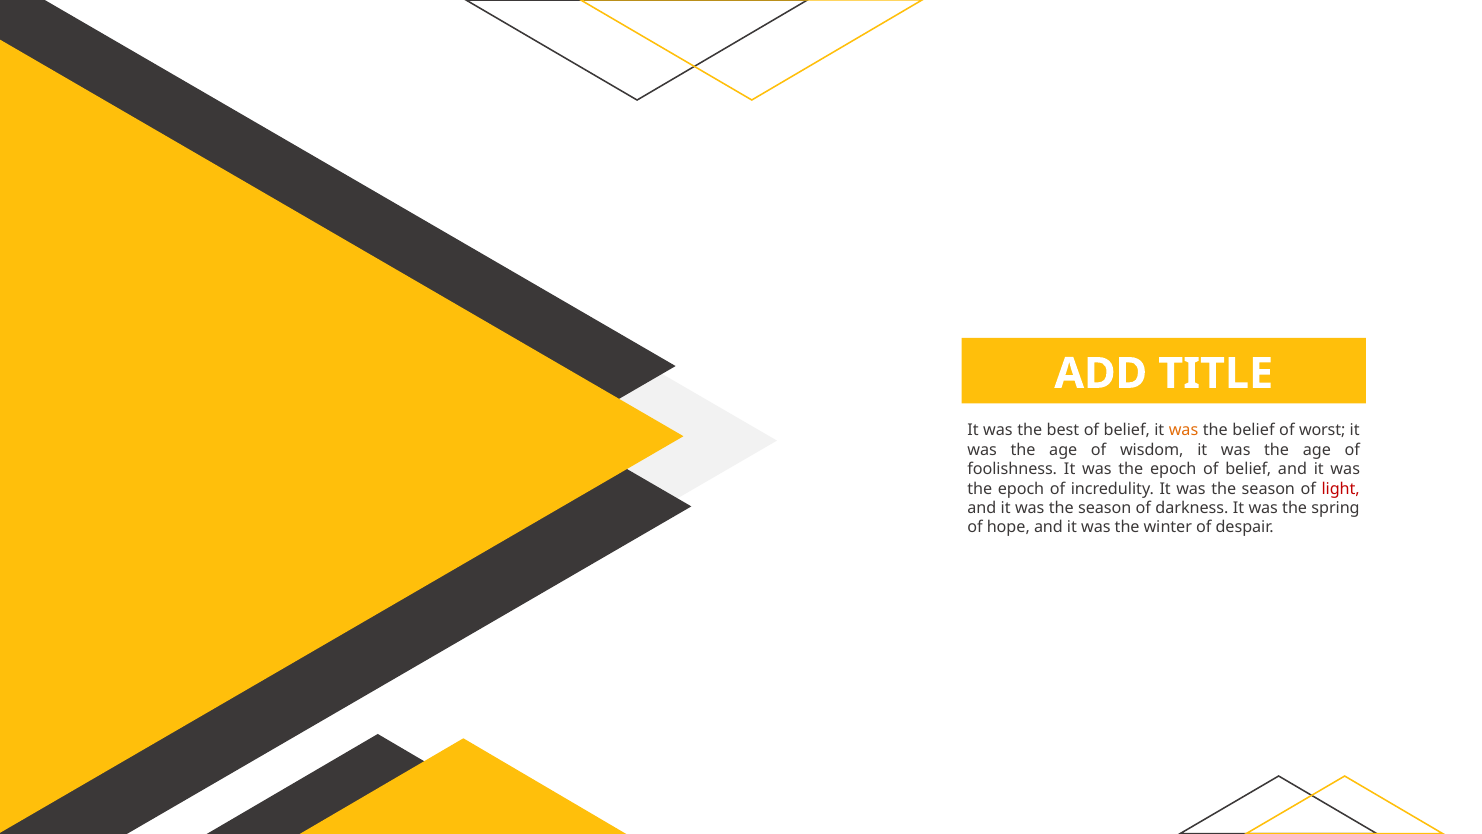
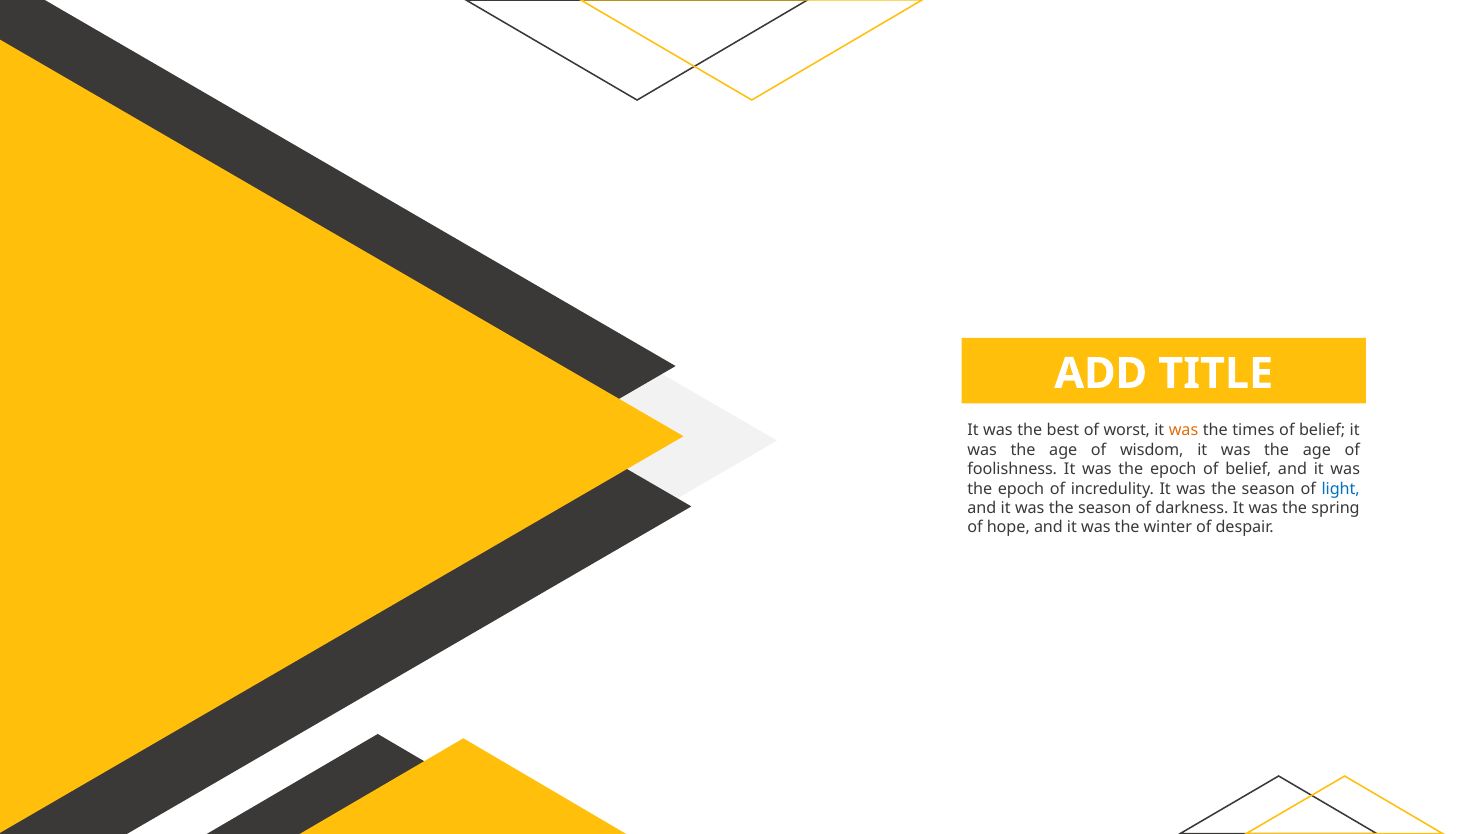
best of belief: belief -> worst
the belief: belief -> times
worst at (1322, 430): worst -> belief
light colour: red -> blue
